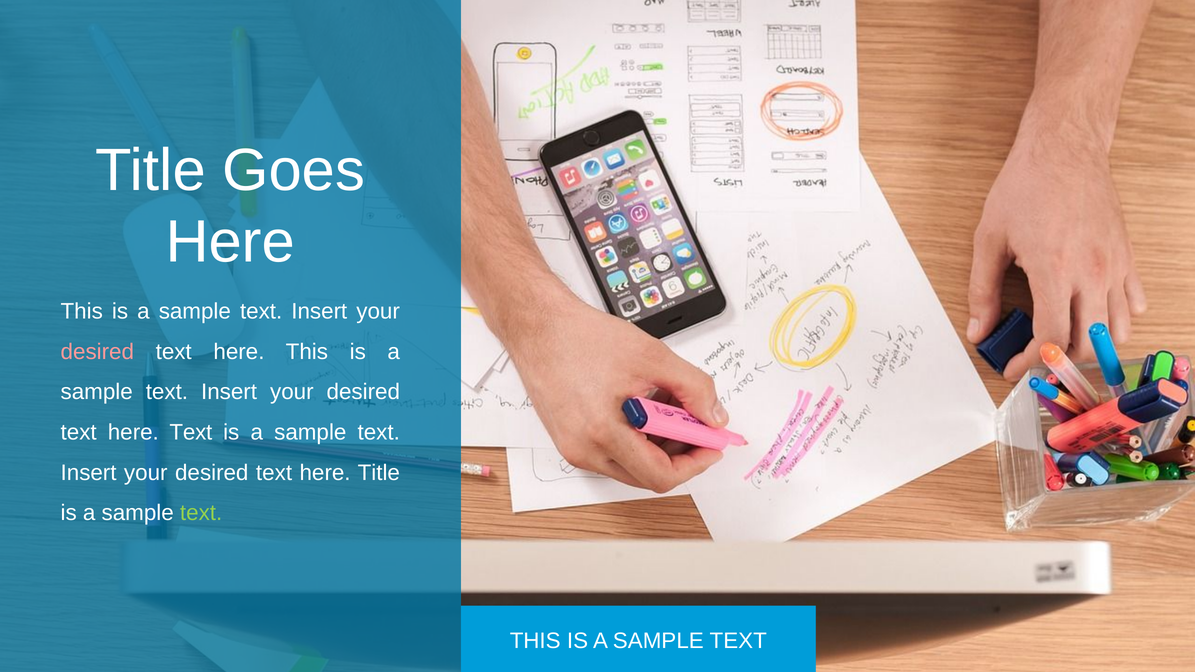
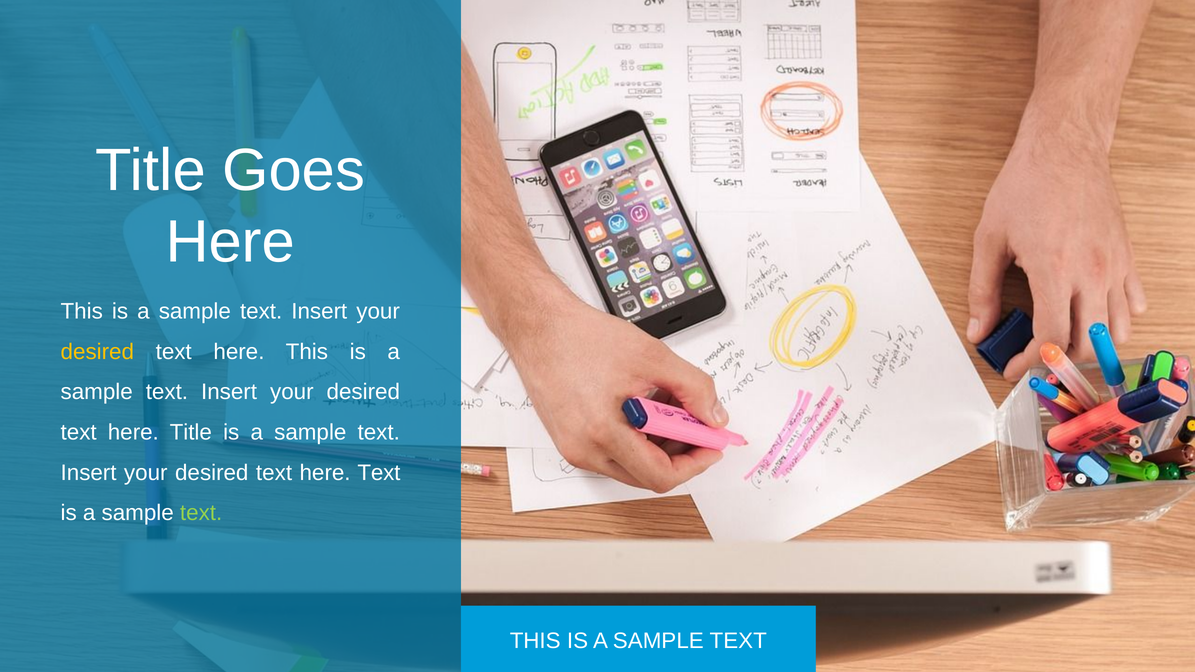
desired at (97, 352) colour: pink -> yellow
here Text: Text -> Title
here Title: Title -> Text
